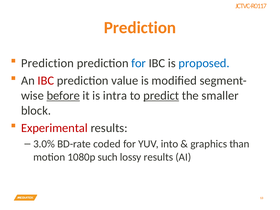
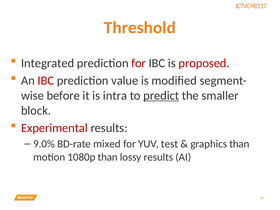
Prediction at (140, 28): Prediction -> Threshold
Prediction at (48, 63): Prediction -> Integrated
for at (139, 63) colour: blue -> red
proposed colour: blue -> red
before underline: present -> none
3.0%: 3.0% -> 9.0%
coded: coded -> mixed
into: into -> test
1080p such: such -> than
